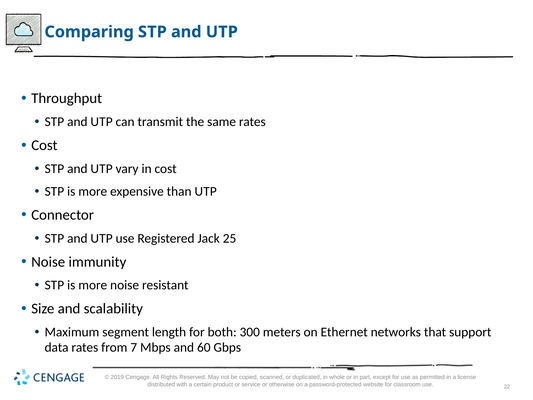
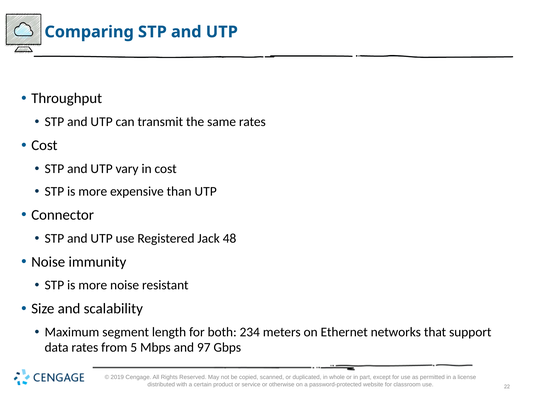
25: 25 -> 48
300: 300 -> 234
7: 7 -> 5
60: 60 -> 97
